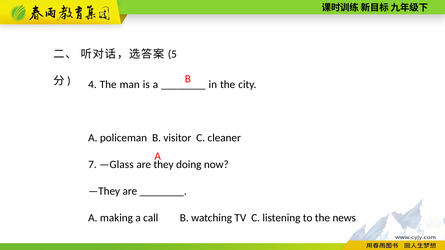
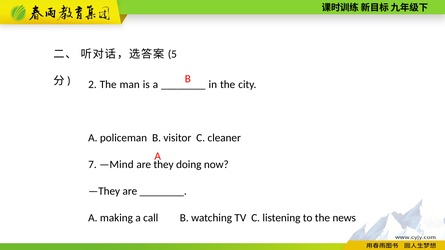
4: 4 -> 2
—Glass: —Glass -> —Mind
